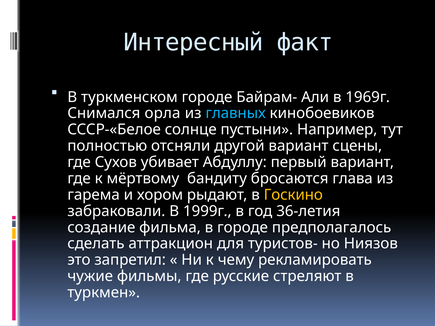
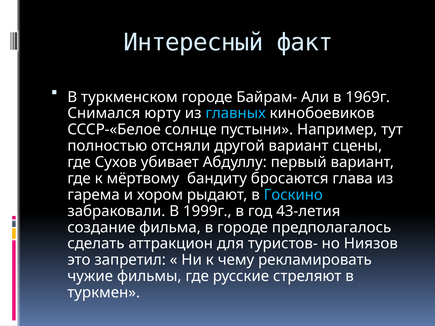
орла: орла -> юрту
Госкино colour: yellow -> light blue
36-летия: 36-летия -> 43-летия
